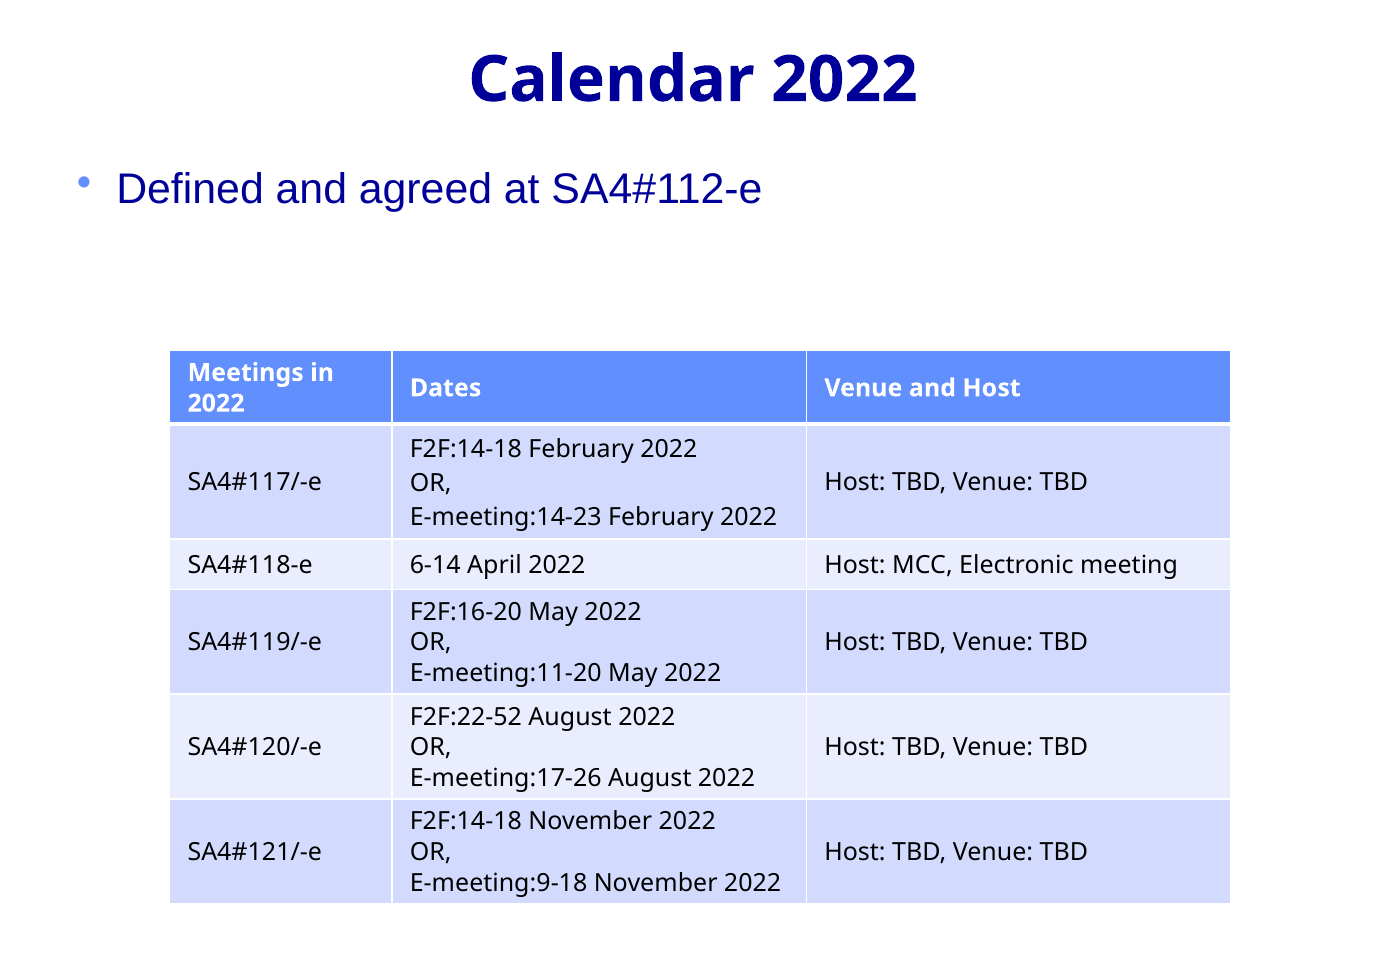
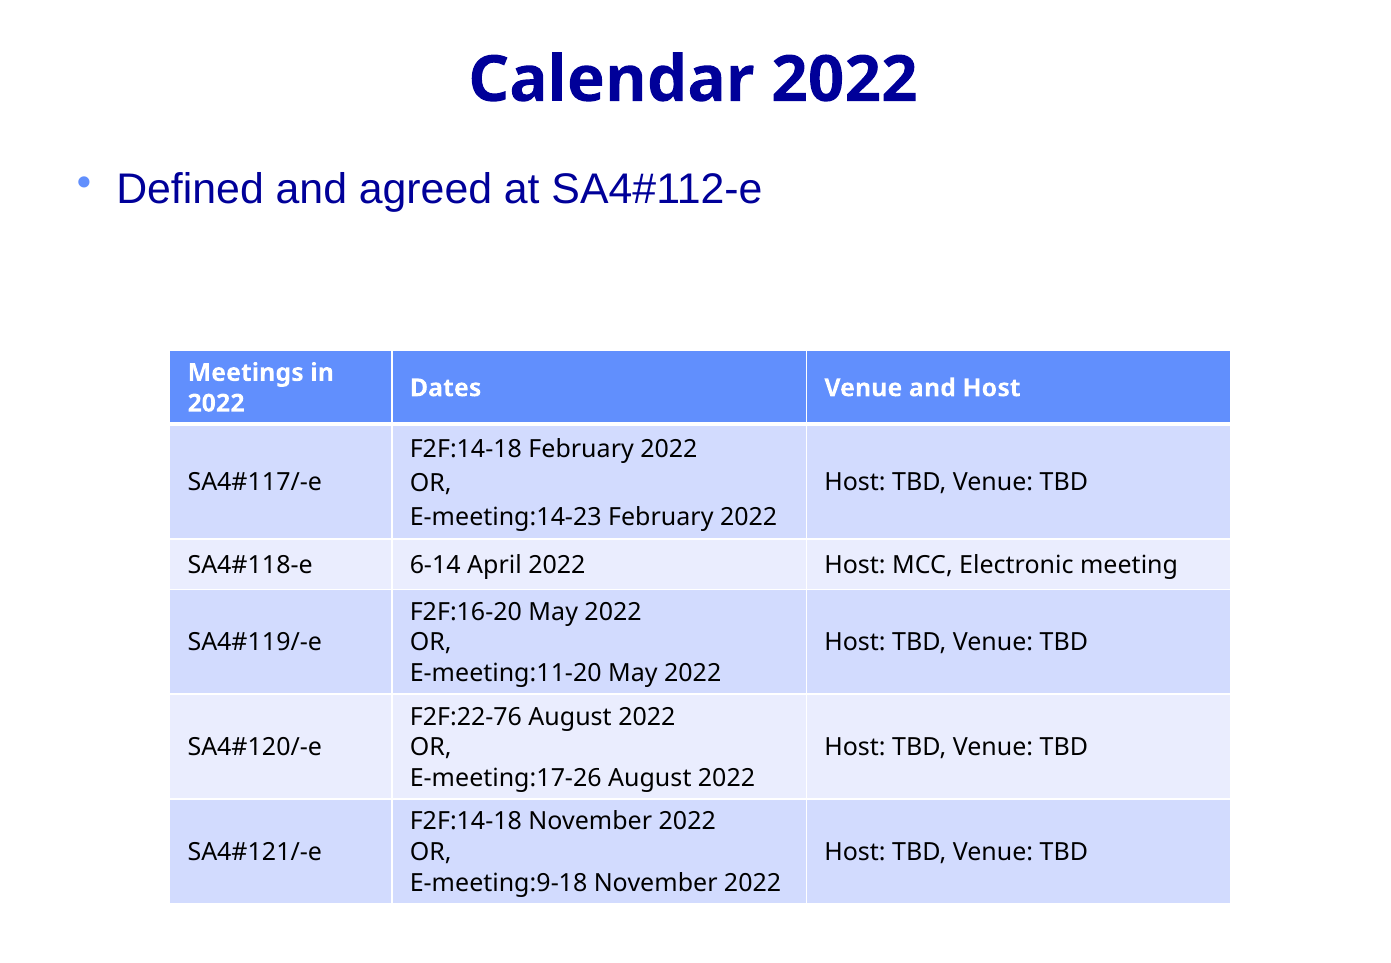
F2F:22-52: F2F:22-52 -> F2F:22-76
